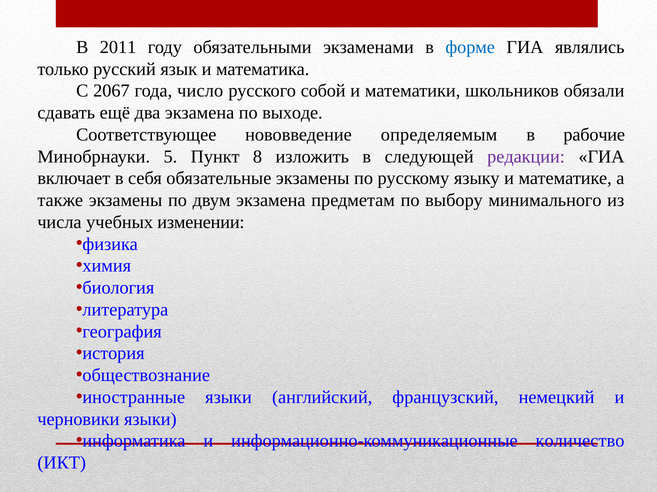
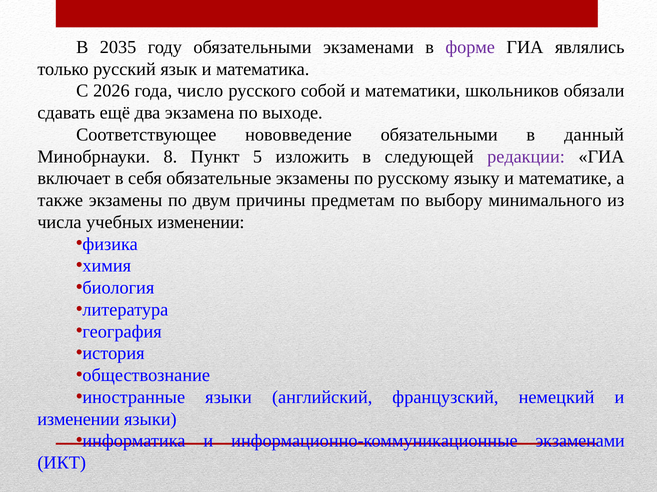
2011: 2011 -> 2035
форме colour: blue -> purple
2067: 2067 -> 2026
нововведение определяемым: определяемым -> обязательными
рабочие: рабочие -> данный
5: 5 -> 8
8: 8 -> 5
двум экзамена: экзамена -> причины
черновики at (78, 420): черновики -> изменении
информационно-коммуникационные количество: количество -> экзаменами
